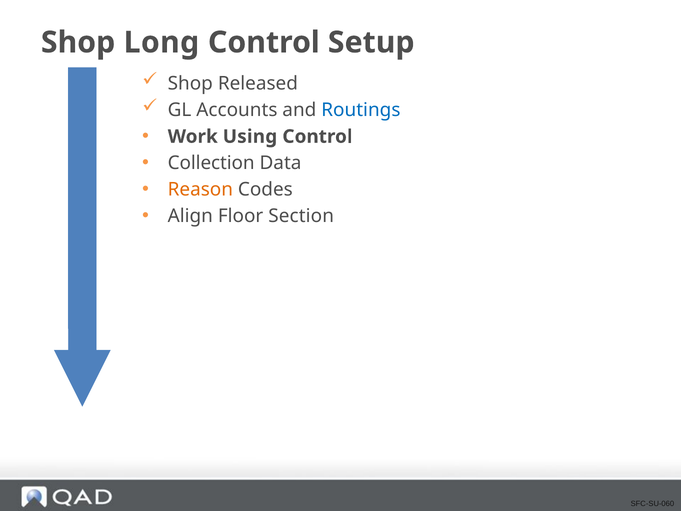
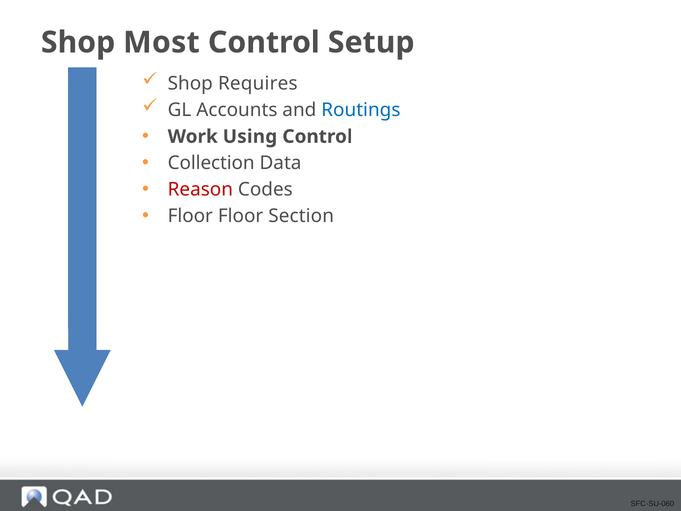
Long: Long -> Most
Released: Released -> Requires
Reason colour: orange -> red
Align at (190, 216): Align -> Floor
